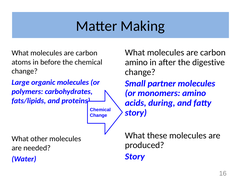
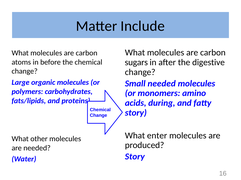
Making: Making -> Include
amino at (136, 63): amino -> sugars
Small partner: partner -> needed
these: these -> enter
